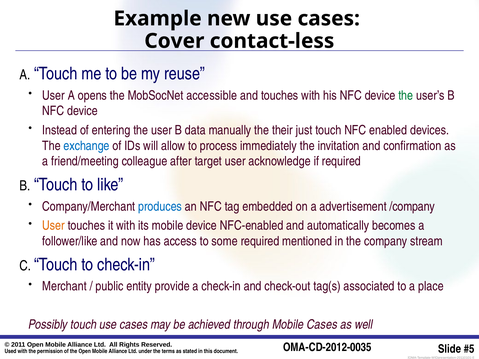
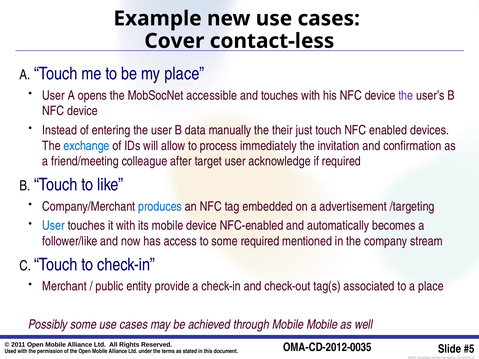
my reuse: reuse -> place
the at (406, 95) colour: green -> purple
/company: /company -> /targeting
User at (54, 226) colour: orange -> blue
Possibly touch: touch -> some
Mobile Cases: Cases -> Mobile
